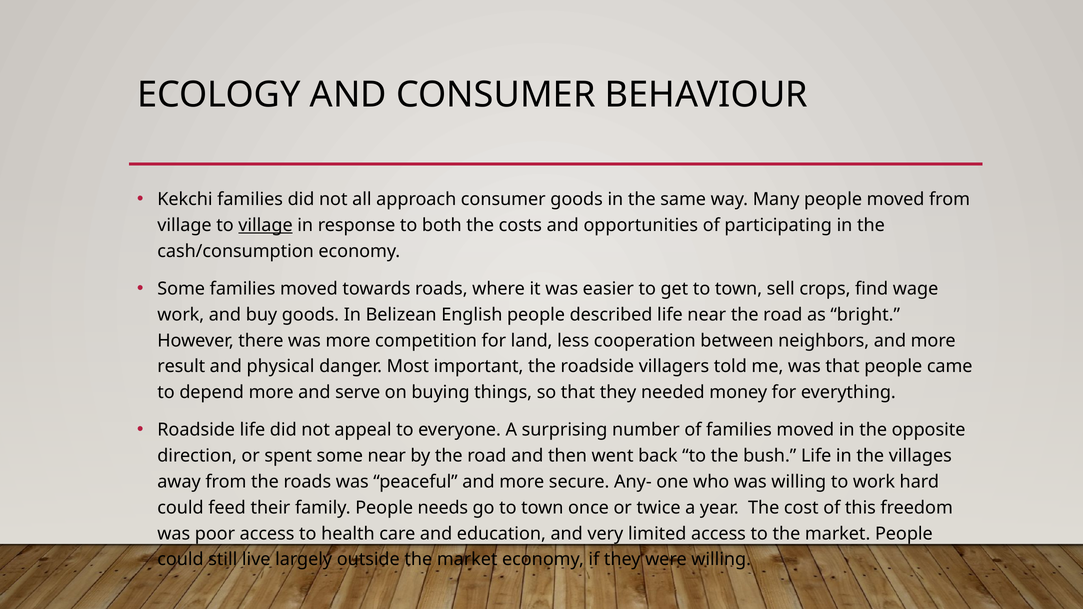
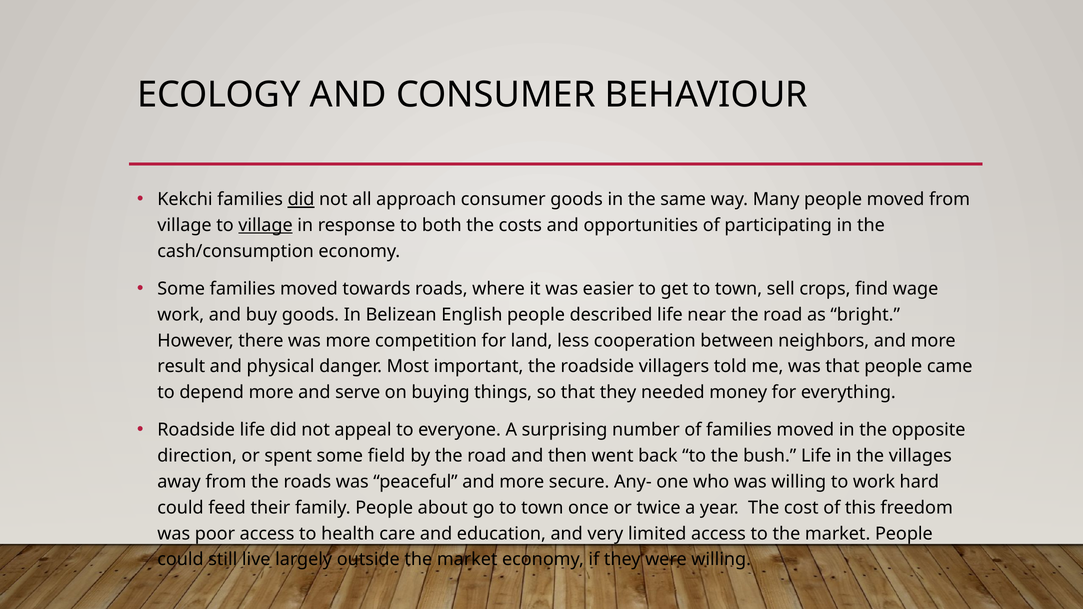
did at (301, 200) underline: none -> present
some near: near -> field
needs: needs -> about
